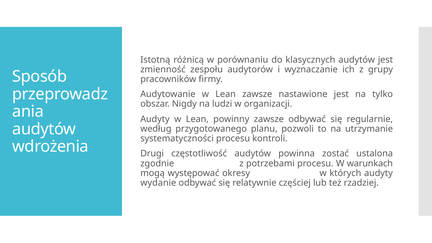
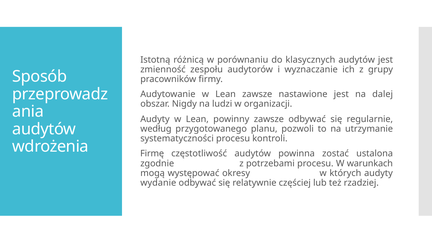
tylko: tylko -> dalej
Drugi: Drugi -> Firmę
